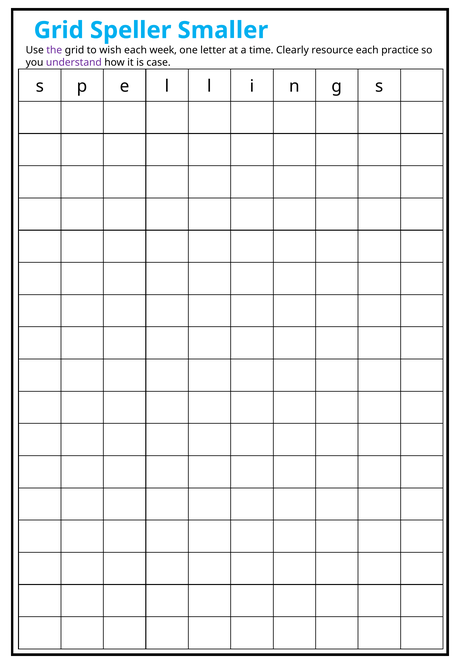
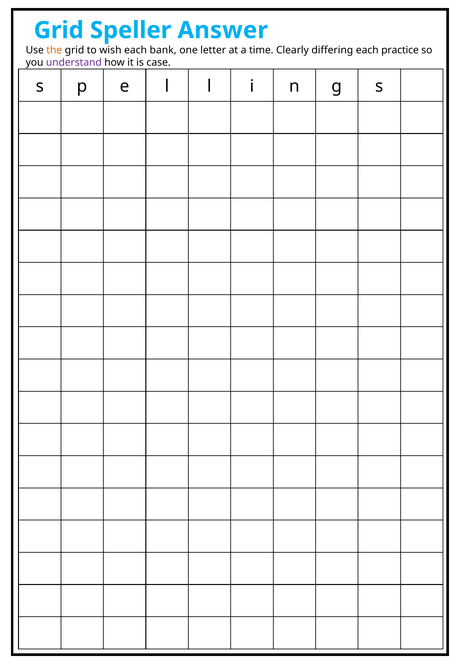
Smaller: Smaller -> Answer
the colour: purple -> orange
week: week -> bank
resource: resource -> differing
